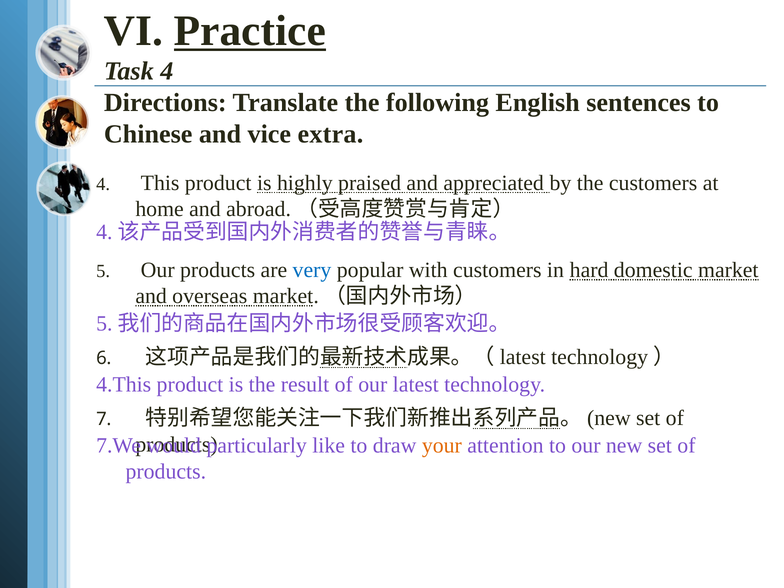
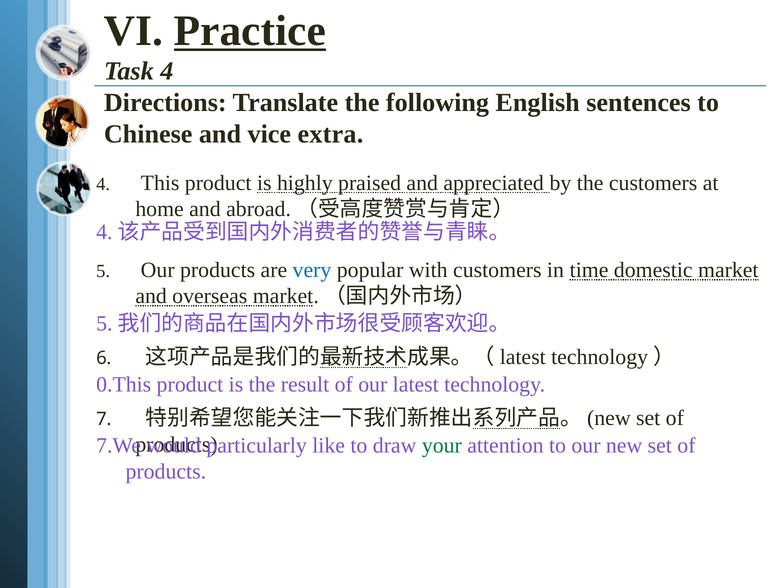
hard: hard -> time
4.This: 4.This -> 0.This
your colour: orange -> green
